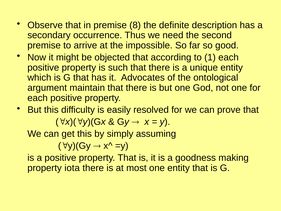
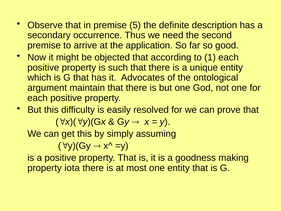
8: 8 -> 5
impossible: impossible -> application
